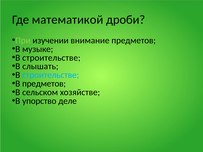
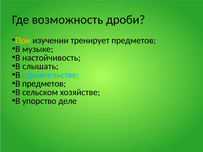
математикой: математикой -> возможность
При colour: light green -> yellow
внимание: внимание -> тренирует
строительстве at (51, 58): строительстве -> настойчивость
